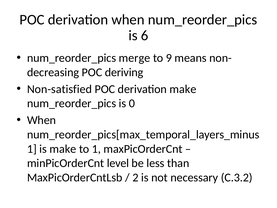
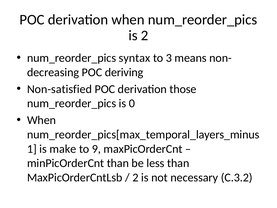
is 6: 6 -> 2
merge: merge -> syntax
9: 9 -> 3
derivation make: make -> those
to 1: 1 -> 9
minPicOrderCnt level: level -> than
